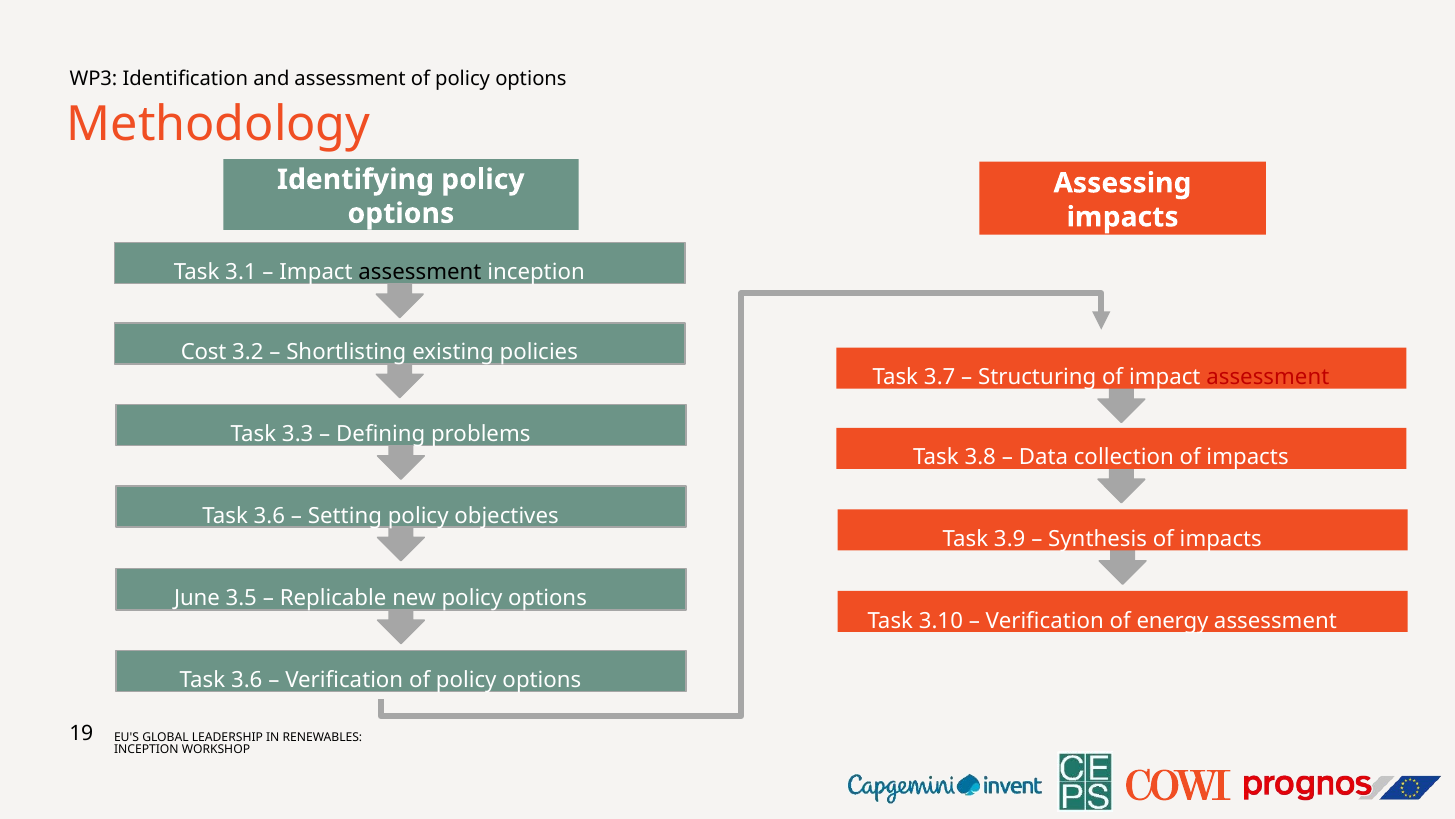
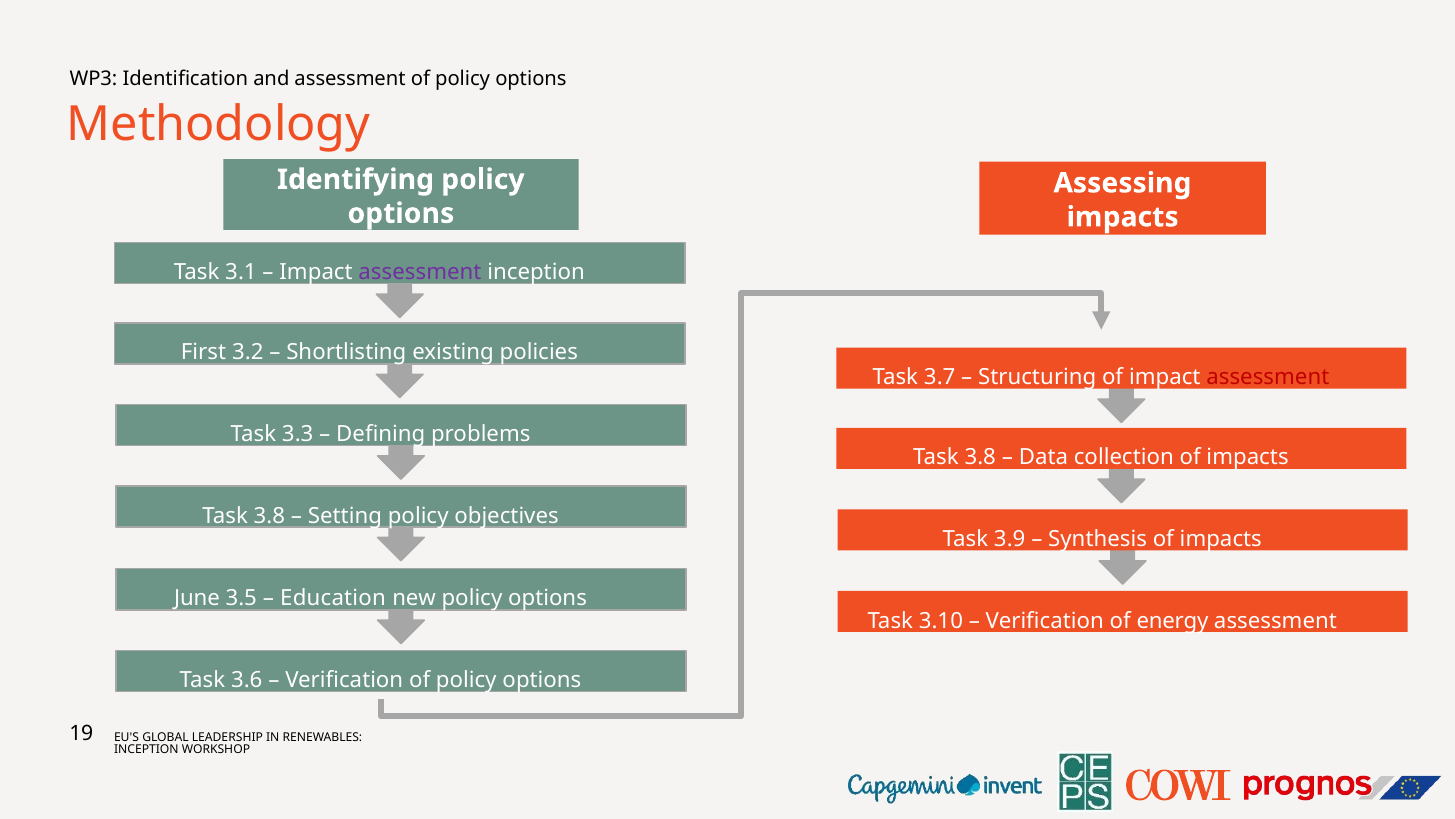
assessment at (420, 272) colour: black -> purple
Cost: Cost -> First
3.6 at (269, 515): 3.6 -> 3.8
Replicable: Replicable -> Education
